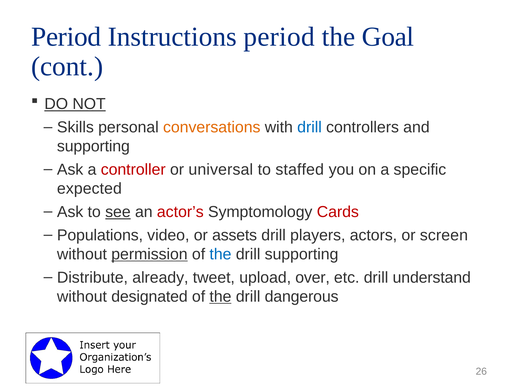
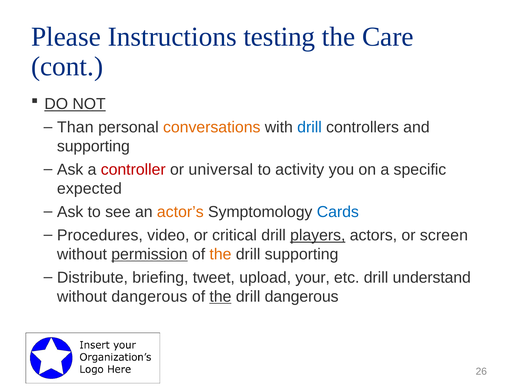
Period at (66, 37): Period -> Please
Instructions period: period -> testing
Goal: Goal -> Care
Skills: Skills -> Than
staffed: staffed -> activity
see underline: present -> none
actor’s colour: red -> orange
Cards colour: red -> blue
Populations: Populations -> Procedures
assets: assets -> critical
players underline: none -> present
the at (220, 254) colour: blue -> orange
already: already -> briefing
over: over -> your
without designated: designated -> dangerous
